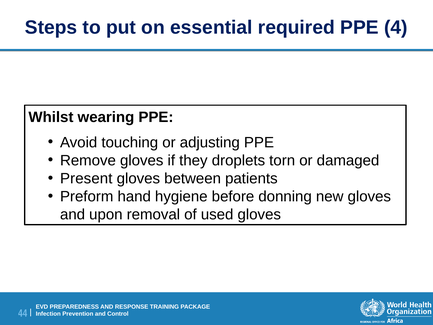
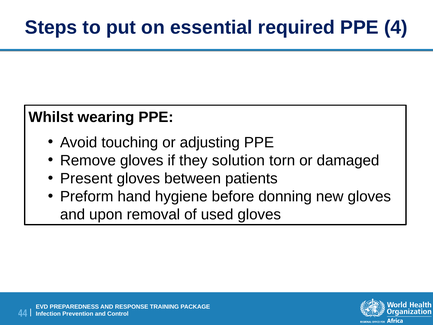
droplets: droplets -> solution
